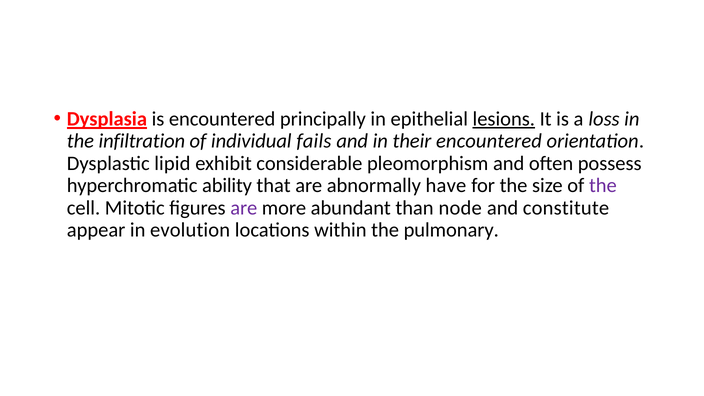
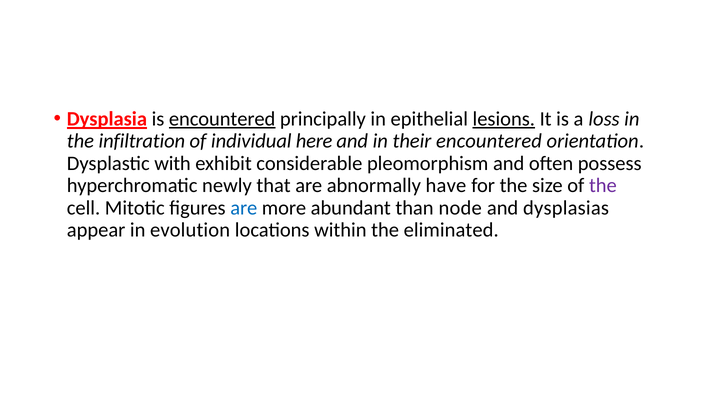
encountered at (222, 119) underline: none -> present
fails: fails -> here
lipid: lipid -> with
ability: ability -> newly
are at (244, 208) colour: purple -> blue
constitute: constitute -> dysplasias
pulmonary: pulmonary -> eliminated
